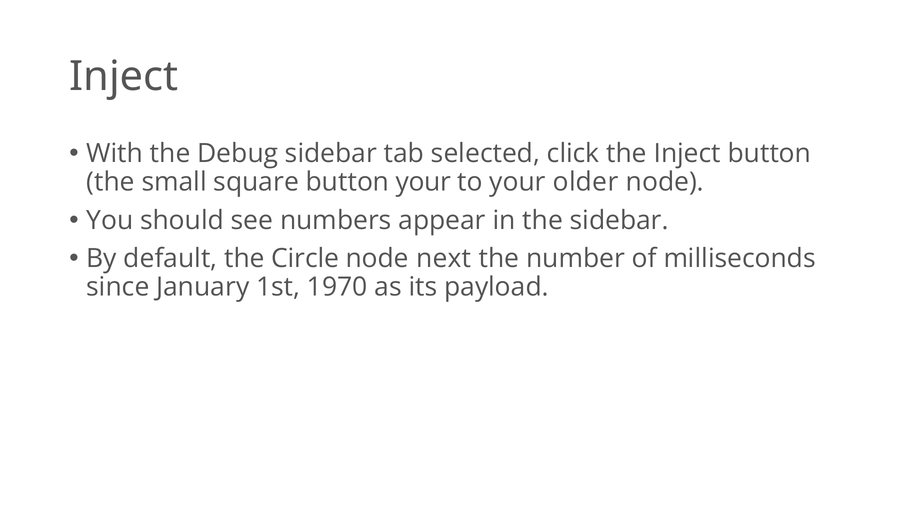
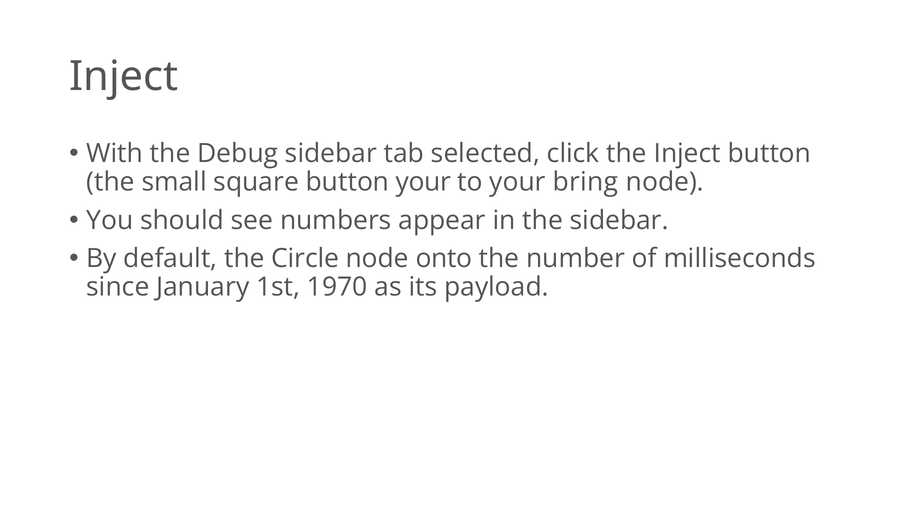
older: older -> bring
next: next -> onto
